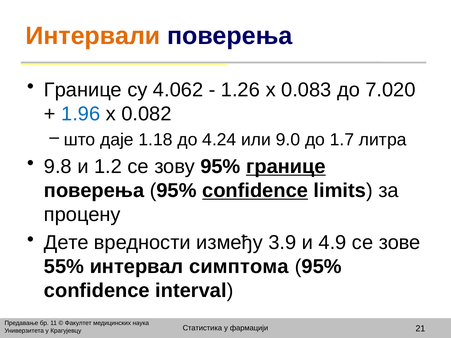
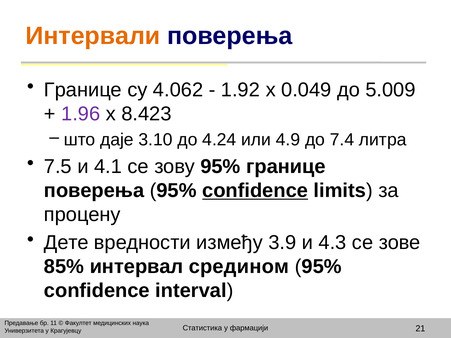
1.26: 1.26 -> 1.92
0.083: 0.083 -> 0.049
7.020: 7.020 -> 5.009
1.96 colour: blue -> purple
0.082: 0.082 -> 8.423
1.18: 1.18 -> 3.10
9.0: 9.0 -> 4.9
1.7: 1.7 -> 7.4
9.8: 9.8 -> 7.5
1.2: 1.2 -> 4.1
границе at (286, 167) underline: present -> none
4.9: 4.9 -> 4.3
55%: 55% -> 85%
симптома: симптома -> средином
